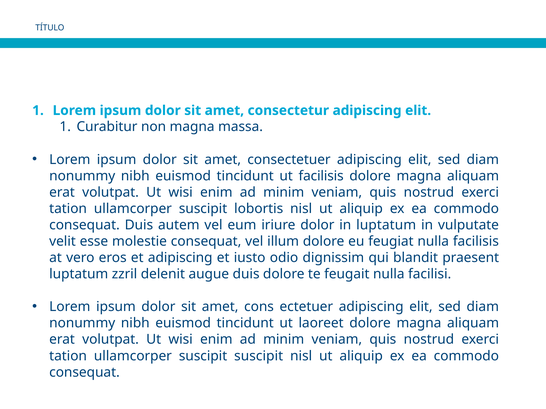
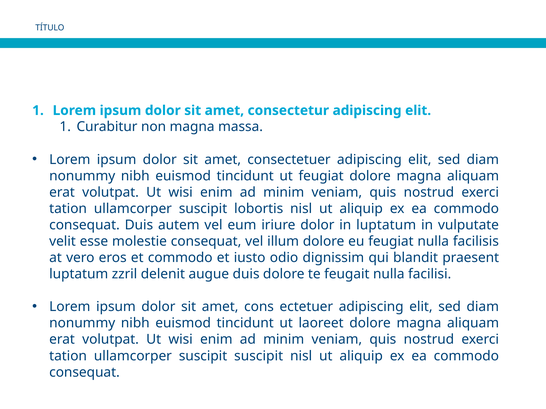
ut facilisis: facilisis -> feugiat
et adipiscing: adipiscing -> commodo
